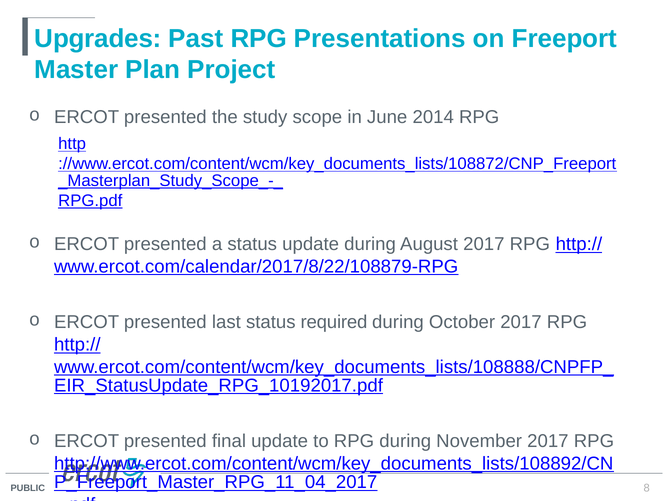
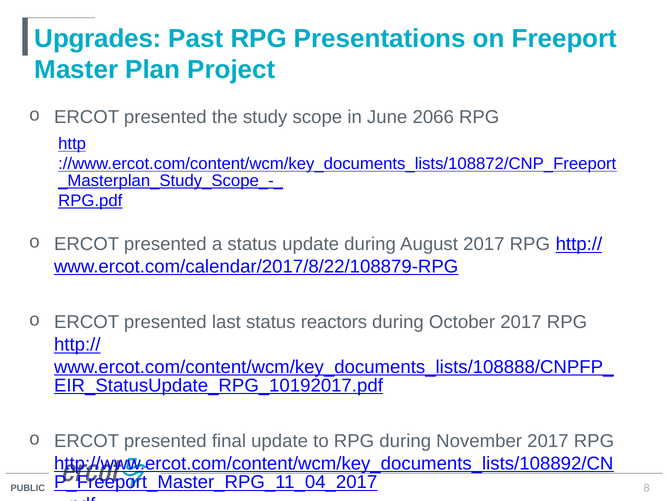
2014: 2014 -> 2066
required: required -> reactors
